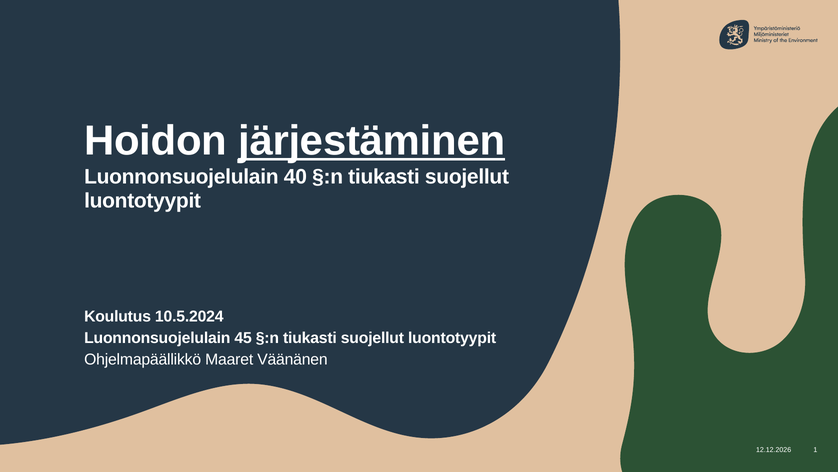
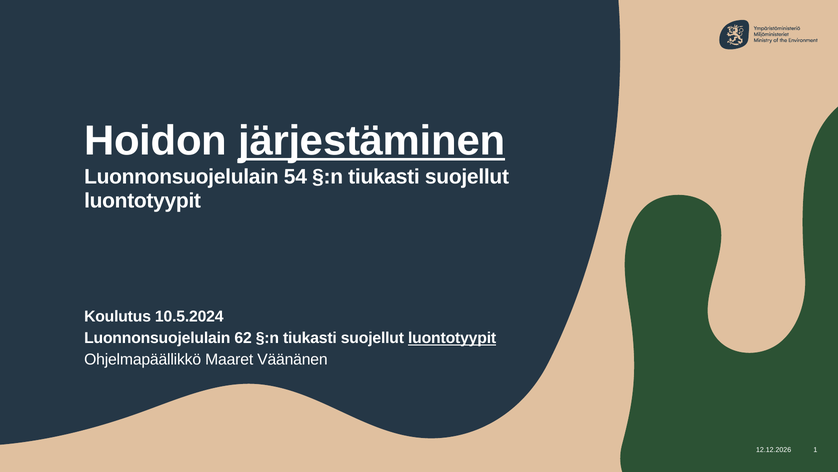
40: 40 -> 54
45: 45 -> 62
luontotyypit at (452, 338) underline: none -> present
